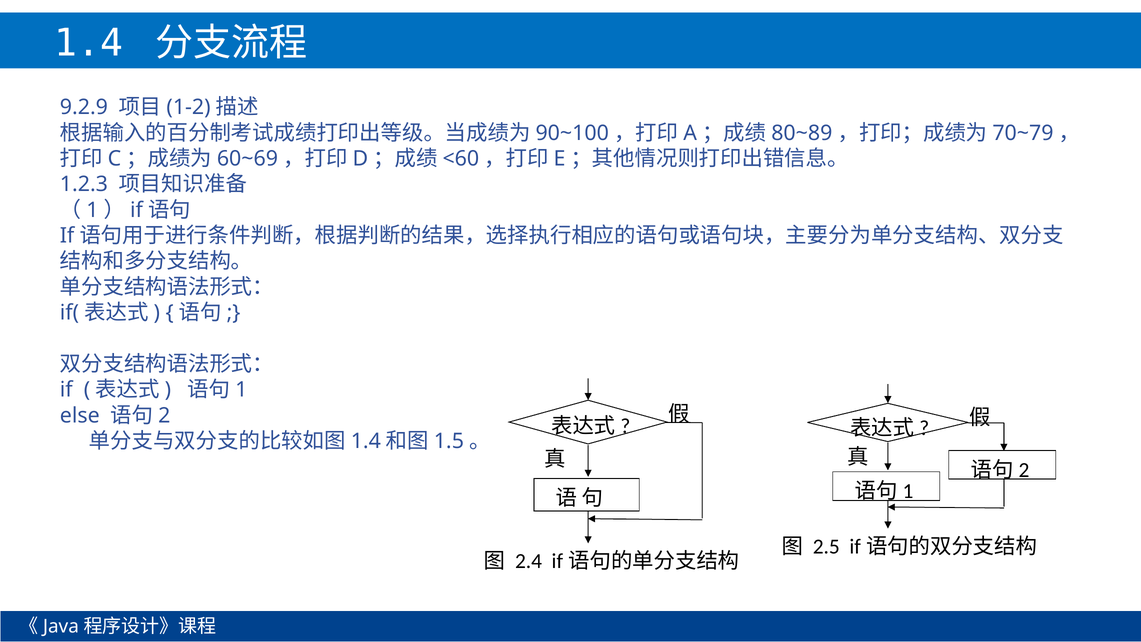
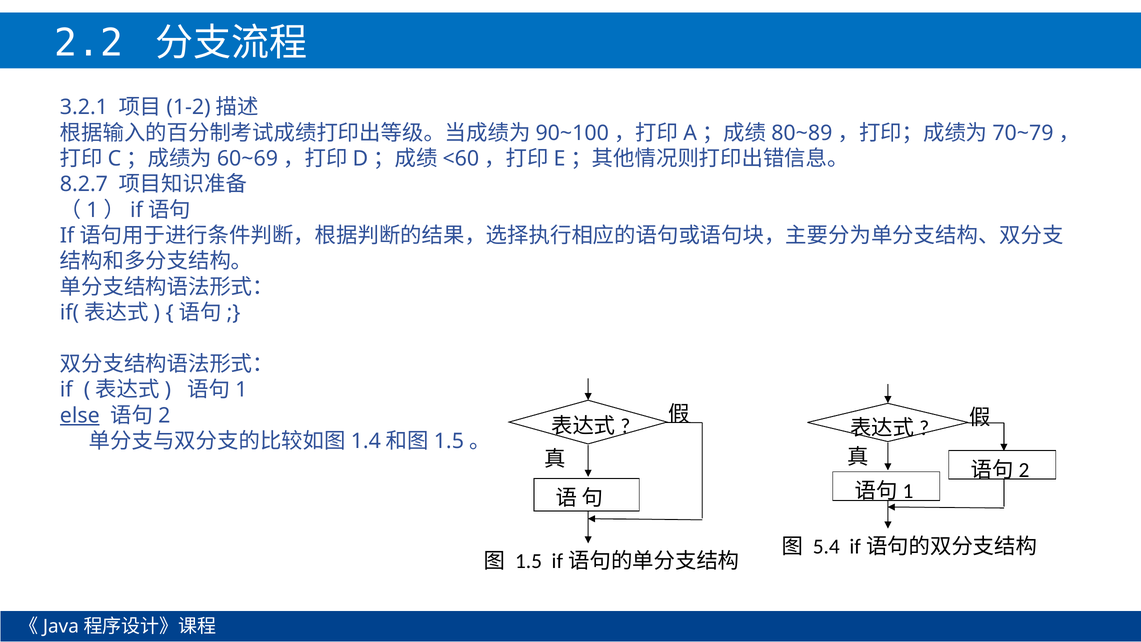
1.4: 1.4 -> 2.2
9.2.9: 9.2.9 -> 3.2.1
1.2.3: 1.2.3 -> 8.2.7
else underline: none -> present
2.5: 2.5 -> 5.4
2.4: 2.4 -> 1.5
